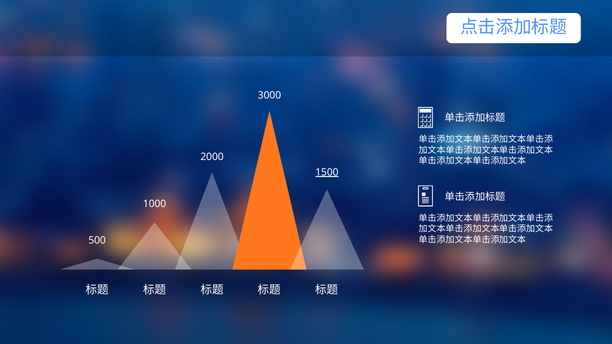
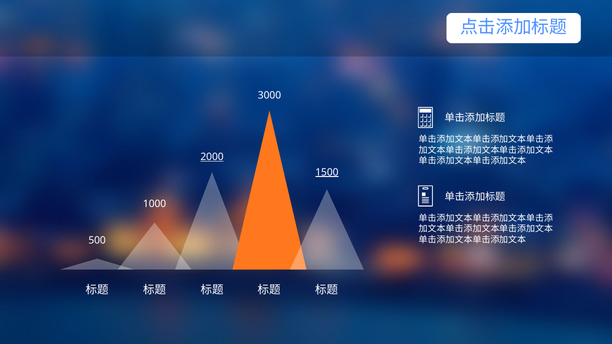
2000 underline: none -> present
